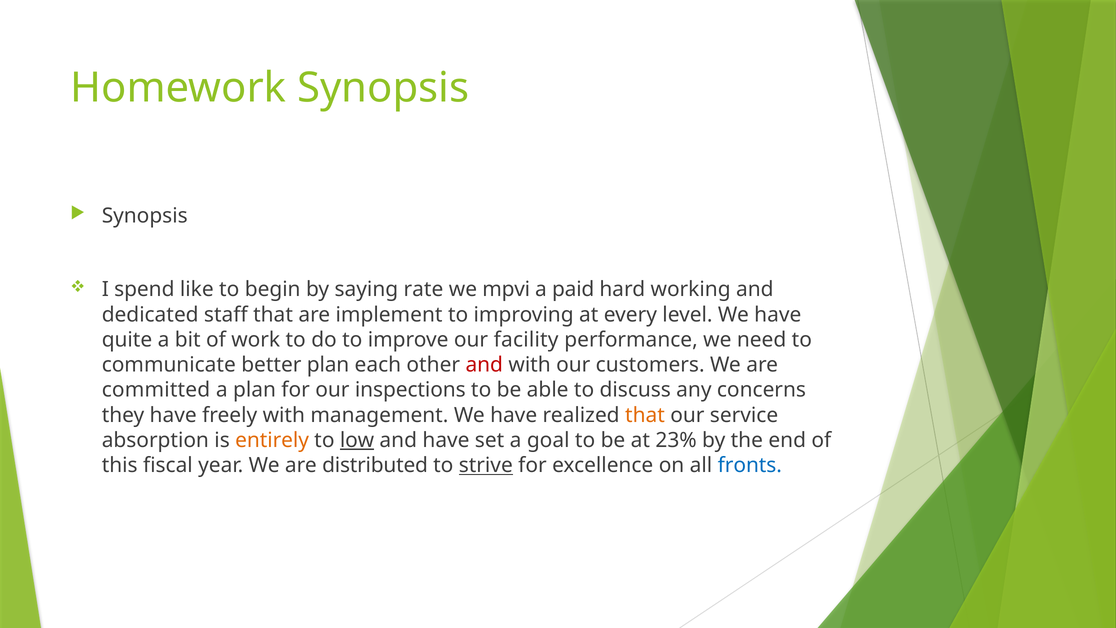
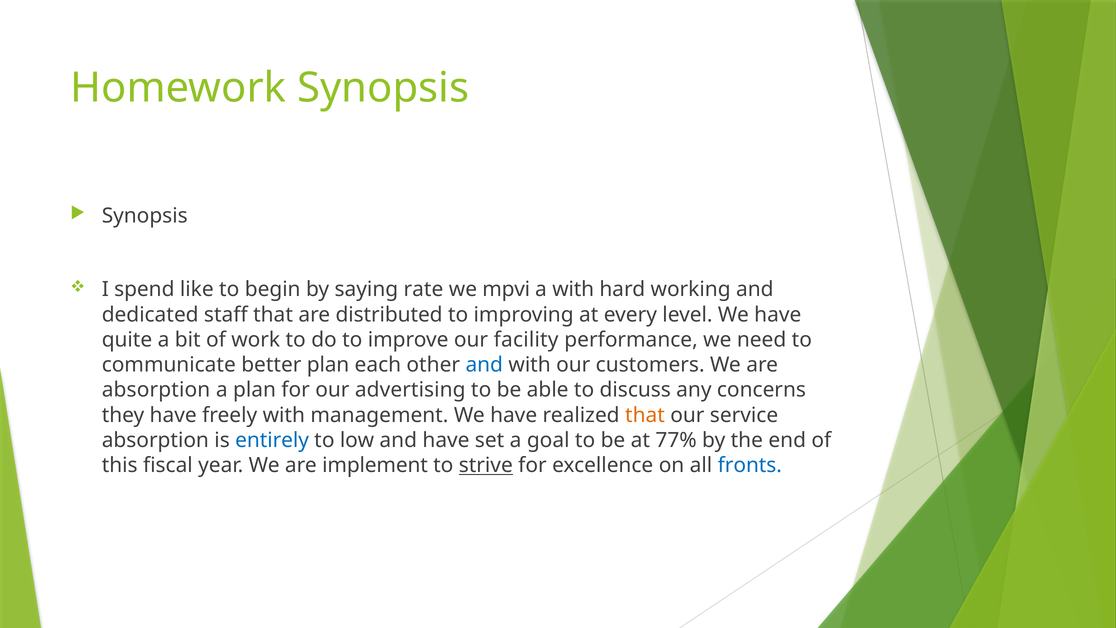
a paid: paid -> with
implement: implement -> distributed
and at (484, 365) colour: red -> blue
committed at (156, 390): committed -> absorption
inspections: inspections -> advertising
entirely colour: orange -> blue
low underline: present -> none
23%: 23% -> 77%
distributed: distributed -> implement
